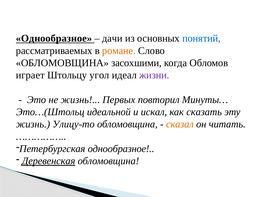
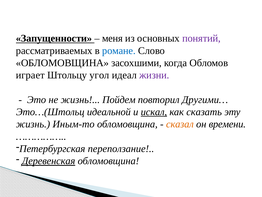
Однообразное at (54, 38): Однообразное -> Запущенности
дачи: дачи -> меня
понятий colour: blue -> purple
романе colour: orange -> blue
Первых: Первых -> Пойдем
Минуты…: Минуты… -> Другими…
искал underline: none -> present
Улицу-то: Улицу-то -> Иным-то
читать: читать -> времени
Петербургская однообразное: однообразное -> переползание
